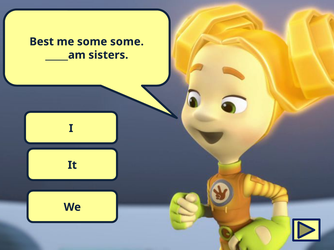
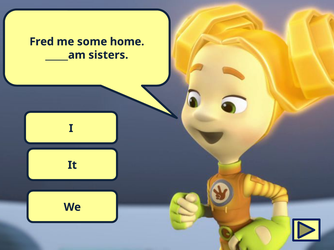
Best: Best -> Fred
some some: some -> home
